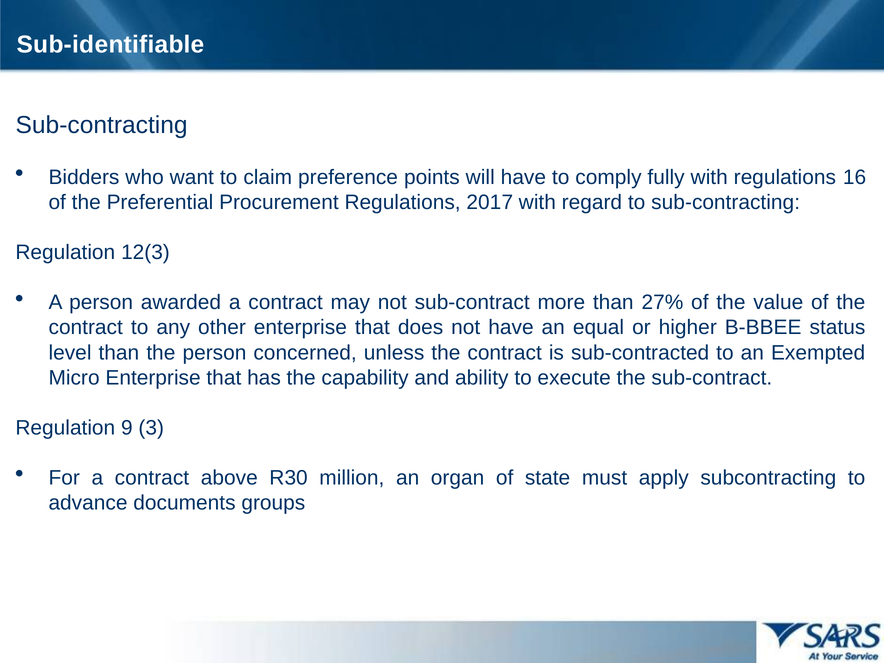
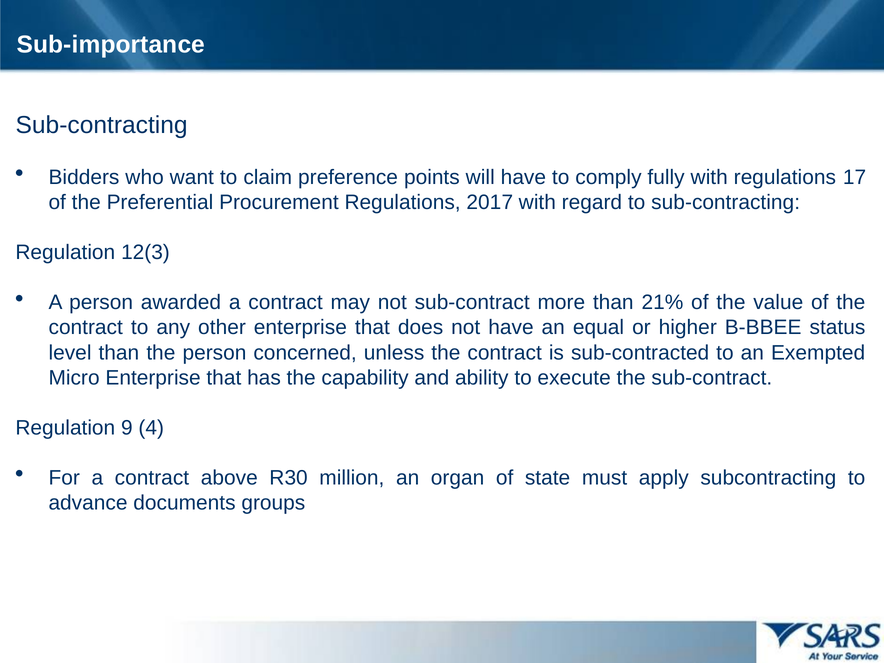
Sub-identifiable: Sub-identifiable -> Sub-importance
16: 16 -> 17
27%: 27% -> 21%
3: 3 -> 4
